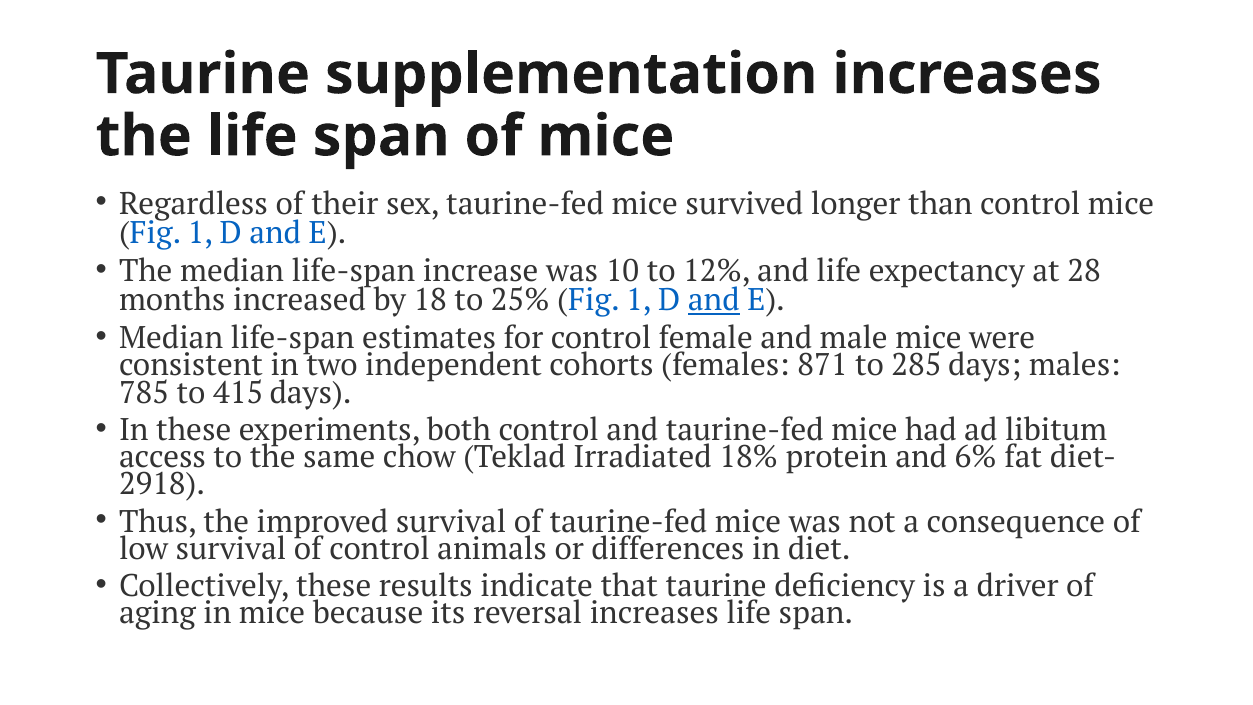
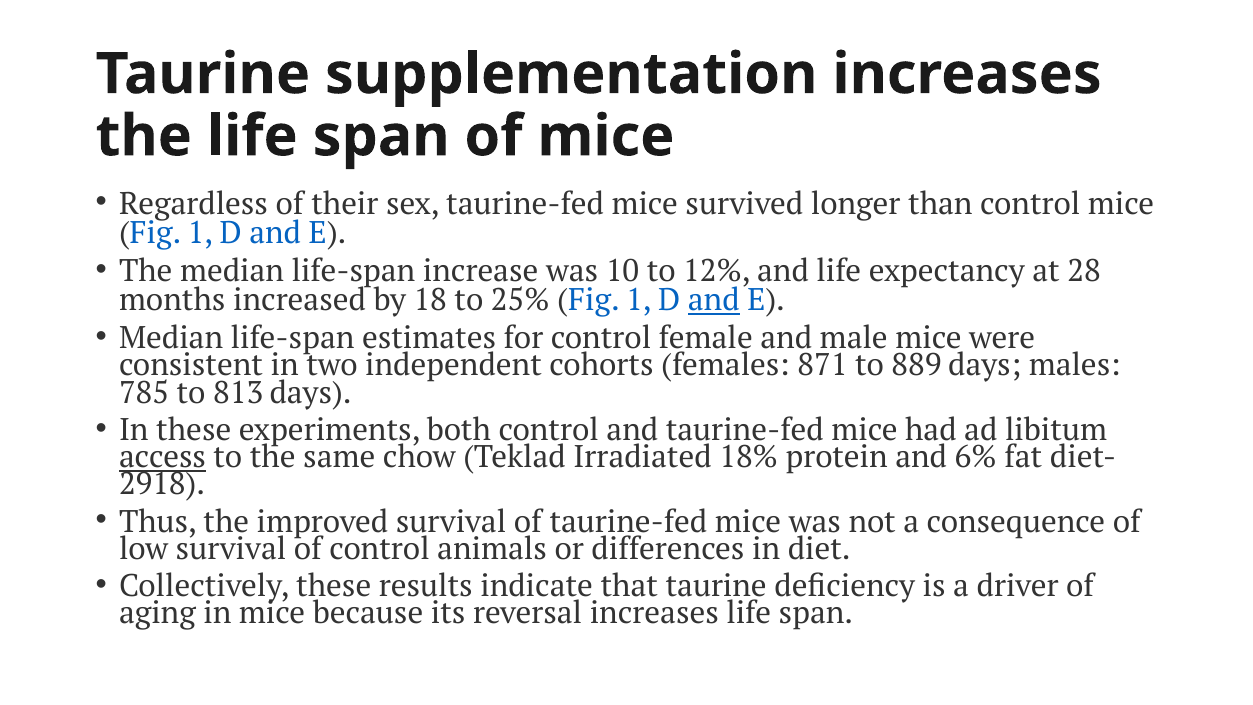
285: 285 -> 889
415: 415 -> 813
access underline: none -> present
